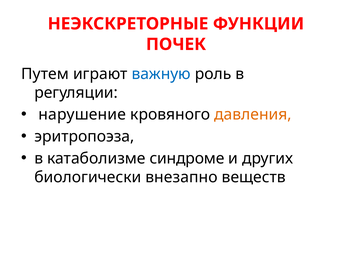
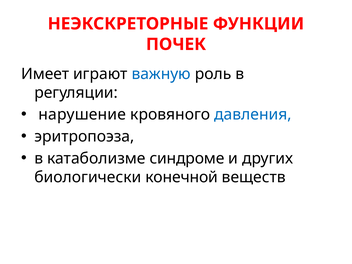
Путем: Путем -> Имеет
давления colour: orange -> blue
внезапно: внезапно -> конечной
